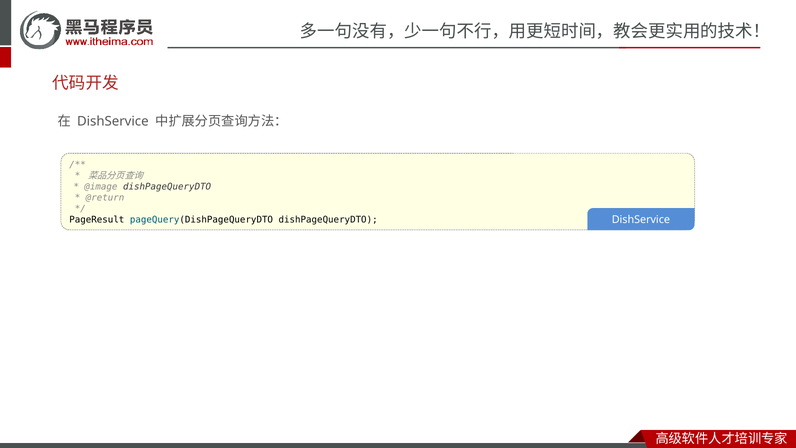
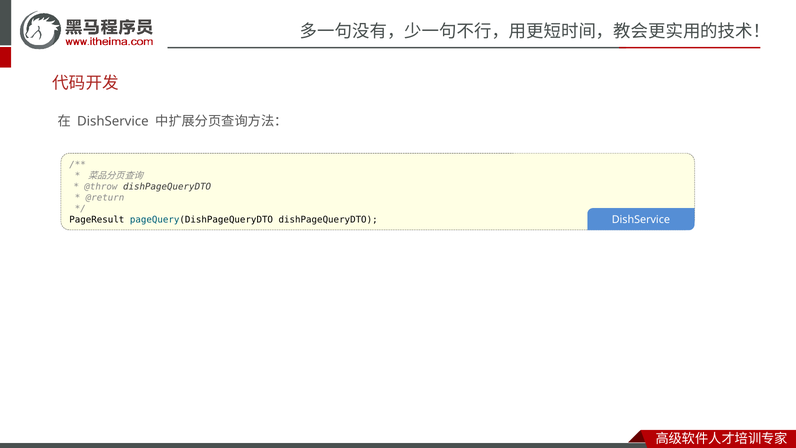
@image: @image -> @throw
